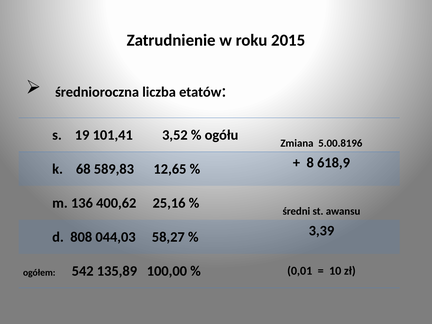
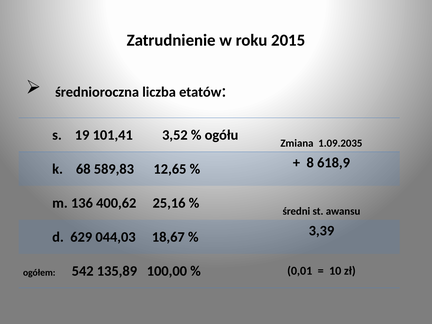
5.00.8196: 5.00.8196 -> 1.09.2035
808: 808 -> 629
58,27: 58,27 -> 18,67
